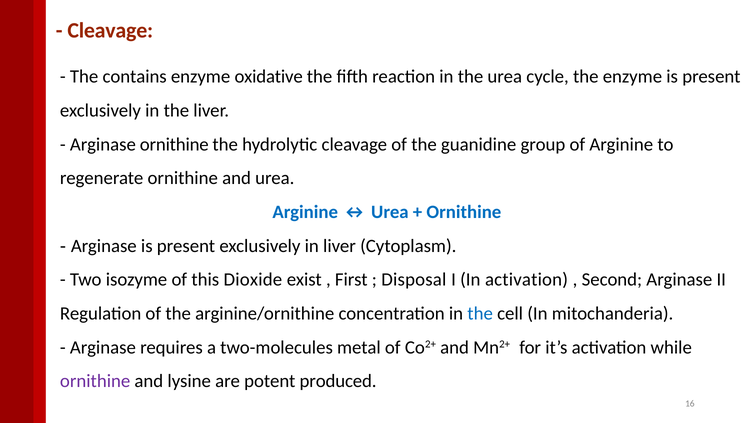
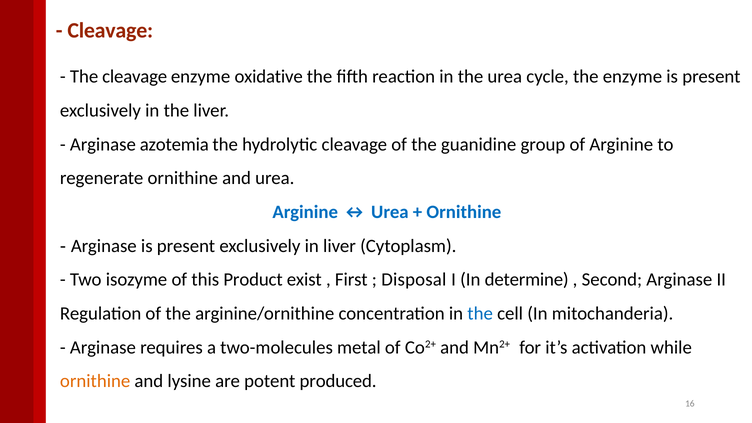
The contains: contains -> cleavage
Arginase ornithine: ornithine -> azotemia
Dioxide: Dioxide -> Product
In activation: activation -> determine
ornithine at (95, 381) colour: purple -> orange
